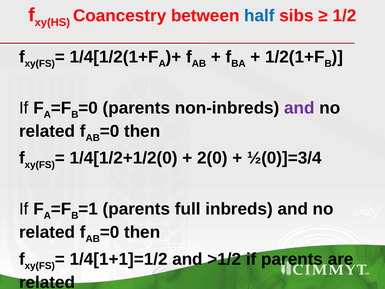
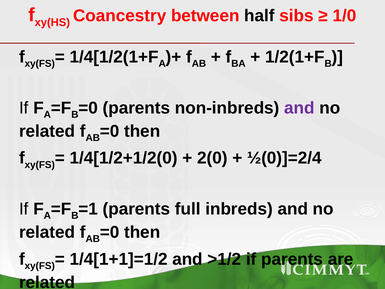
half colour: blue -> black
1/2: 1/2 -> 1/0
½(0)]=3/4: ½(0)]=3/4 -> ½(0)]=2/4
